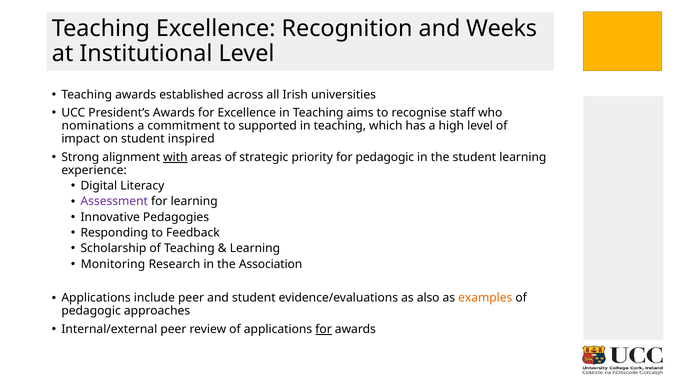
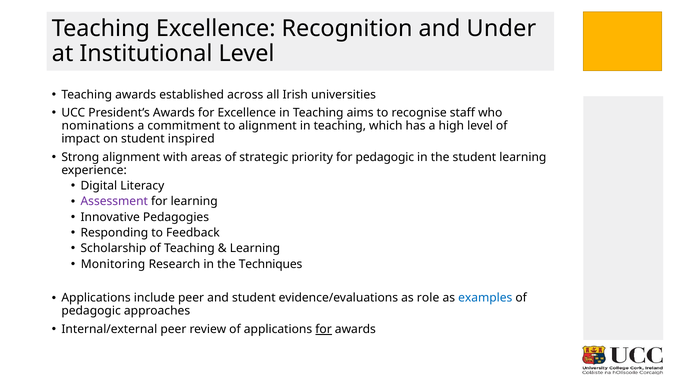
Weeks: Weeks -> Under
to supported: supported -> alignment
with underline: present -> none
Association: Association -> Techniques
also: also -> role
examples colour: orange -> blue
